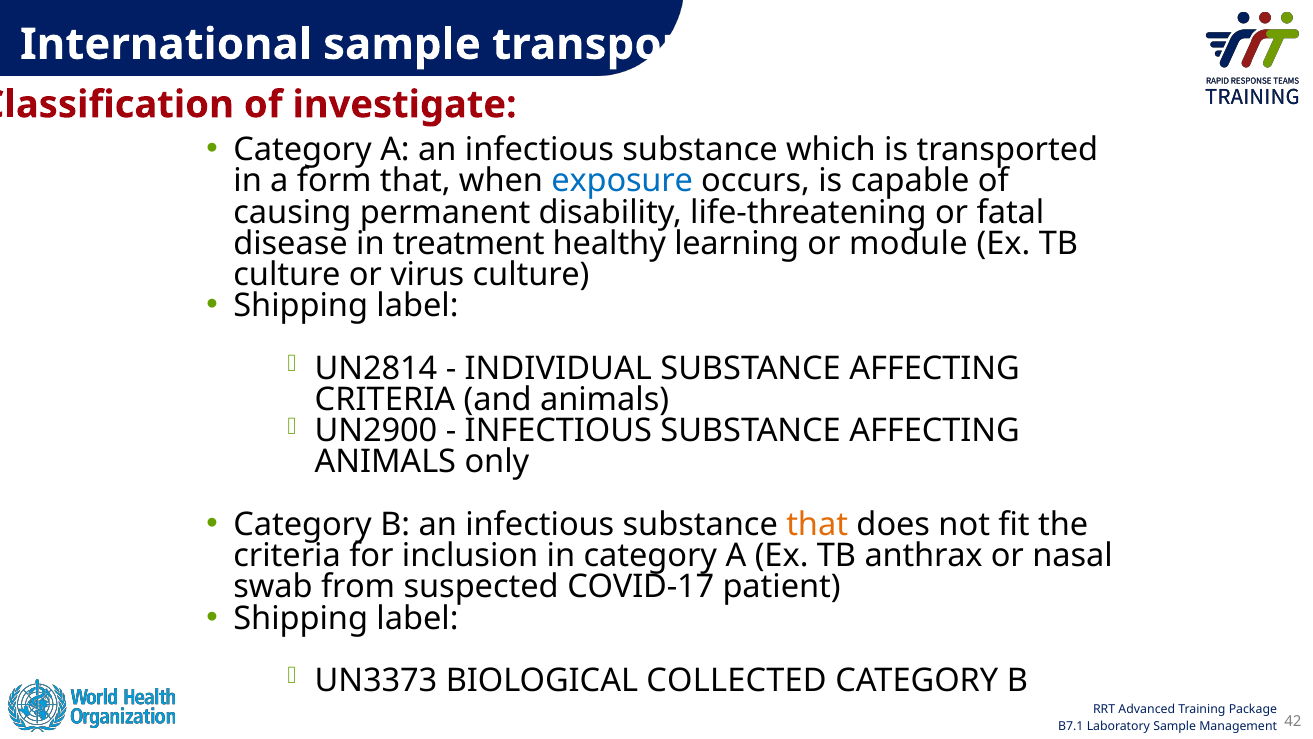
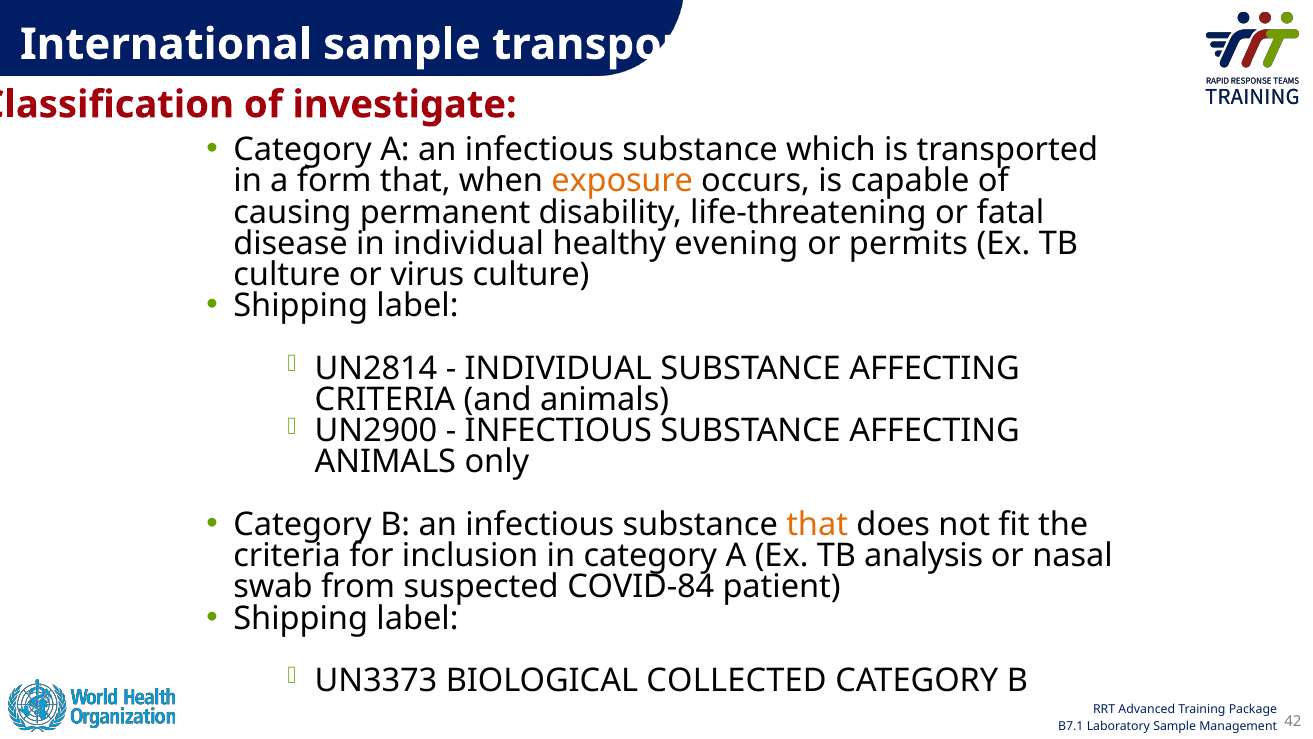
exposure colour: blue -> orange
in treatment: treatment -> individual
learning: learning -> evening
module: module -> permits
anthrax: anthrax -> analysis
COVID-17: COVID-17 -> COVID-84
